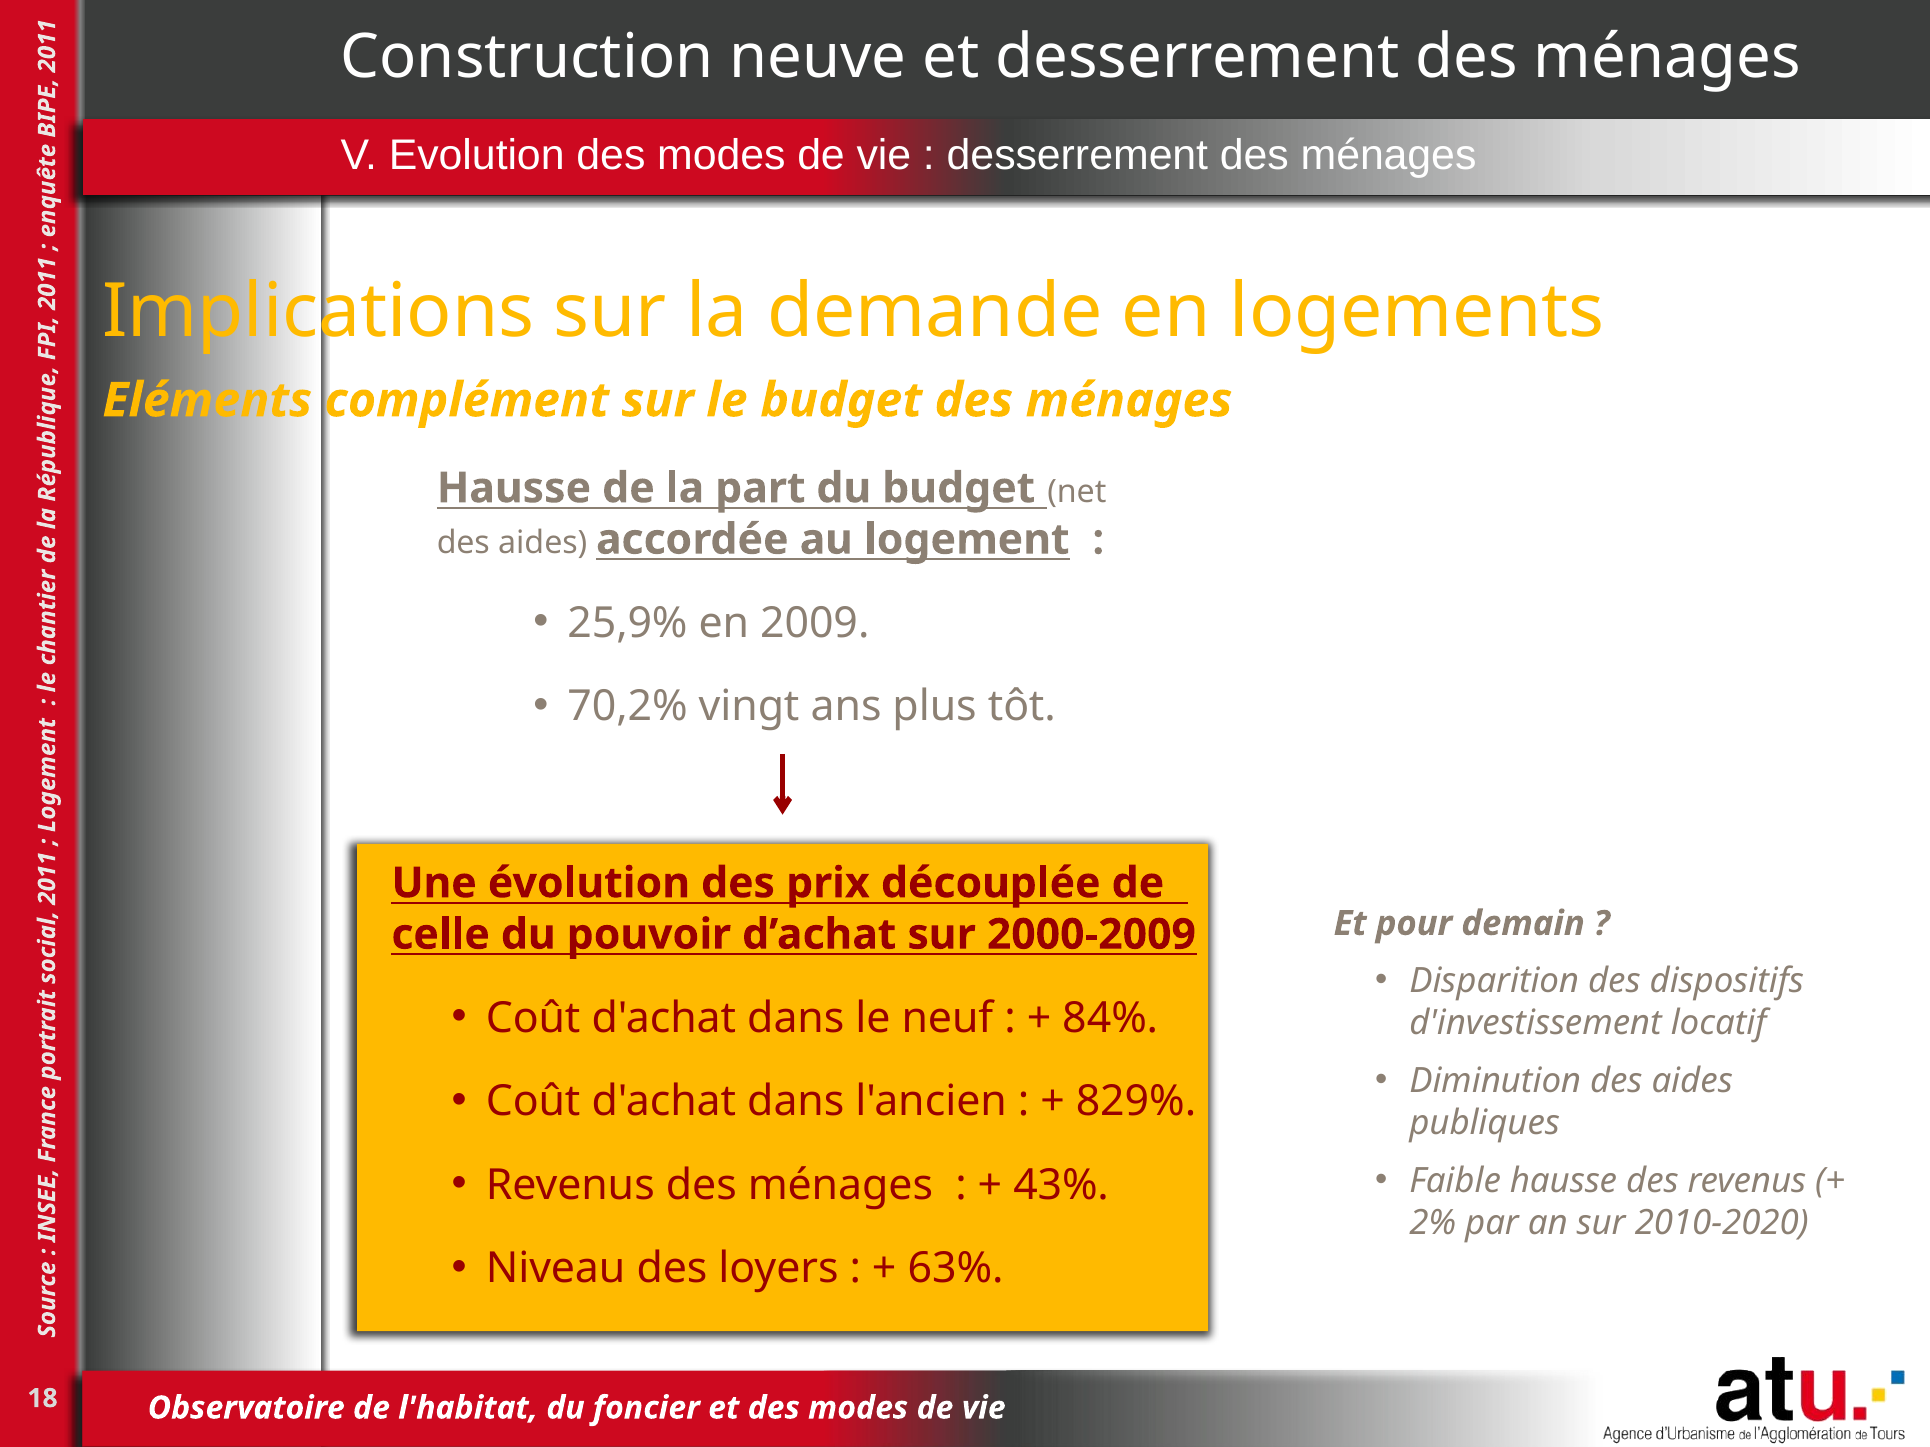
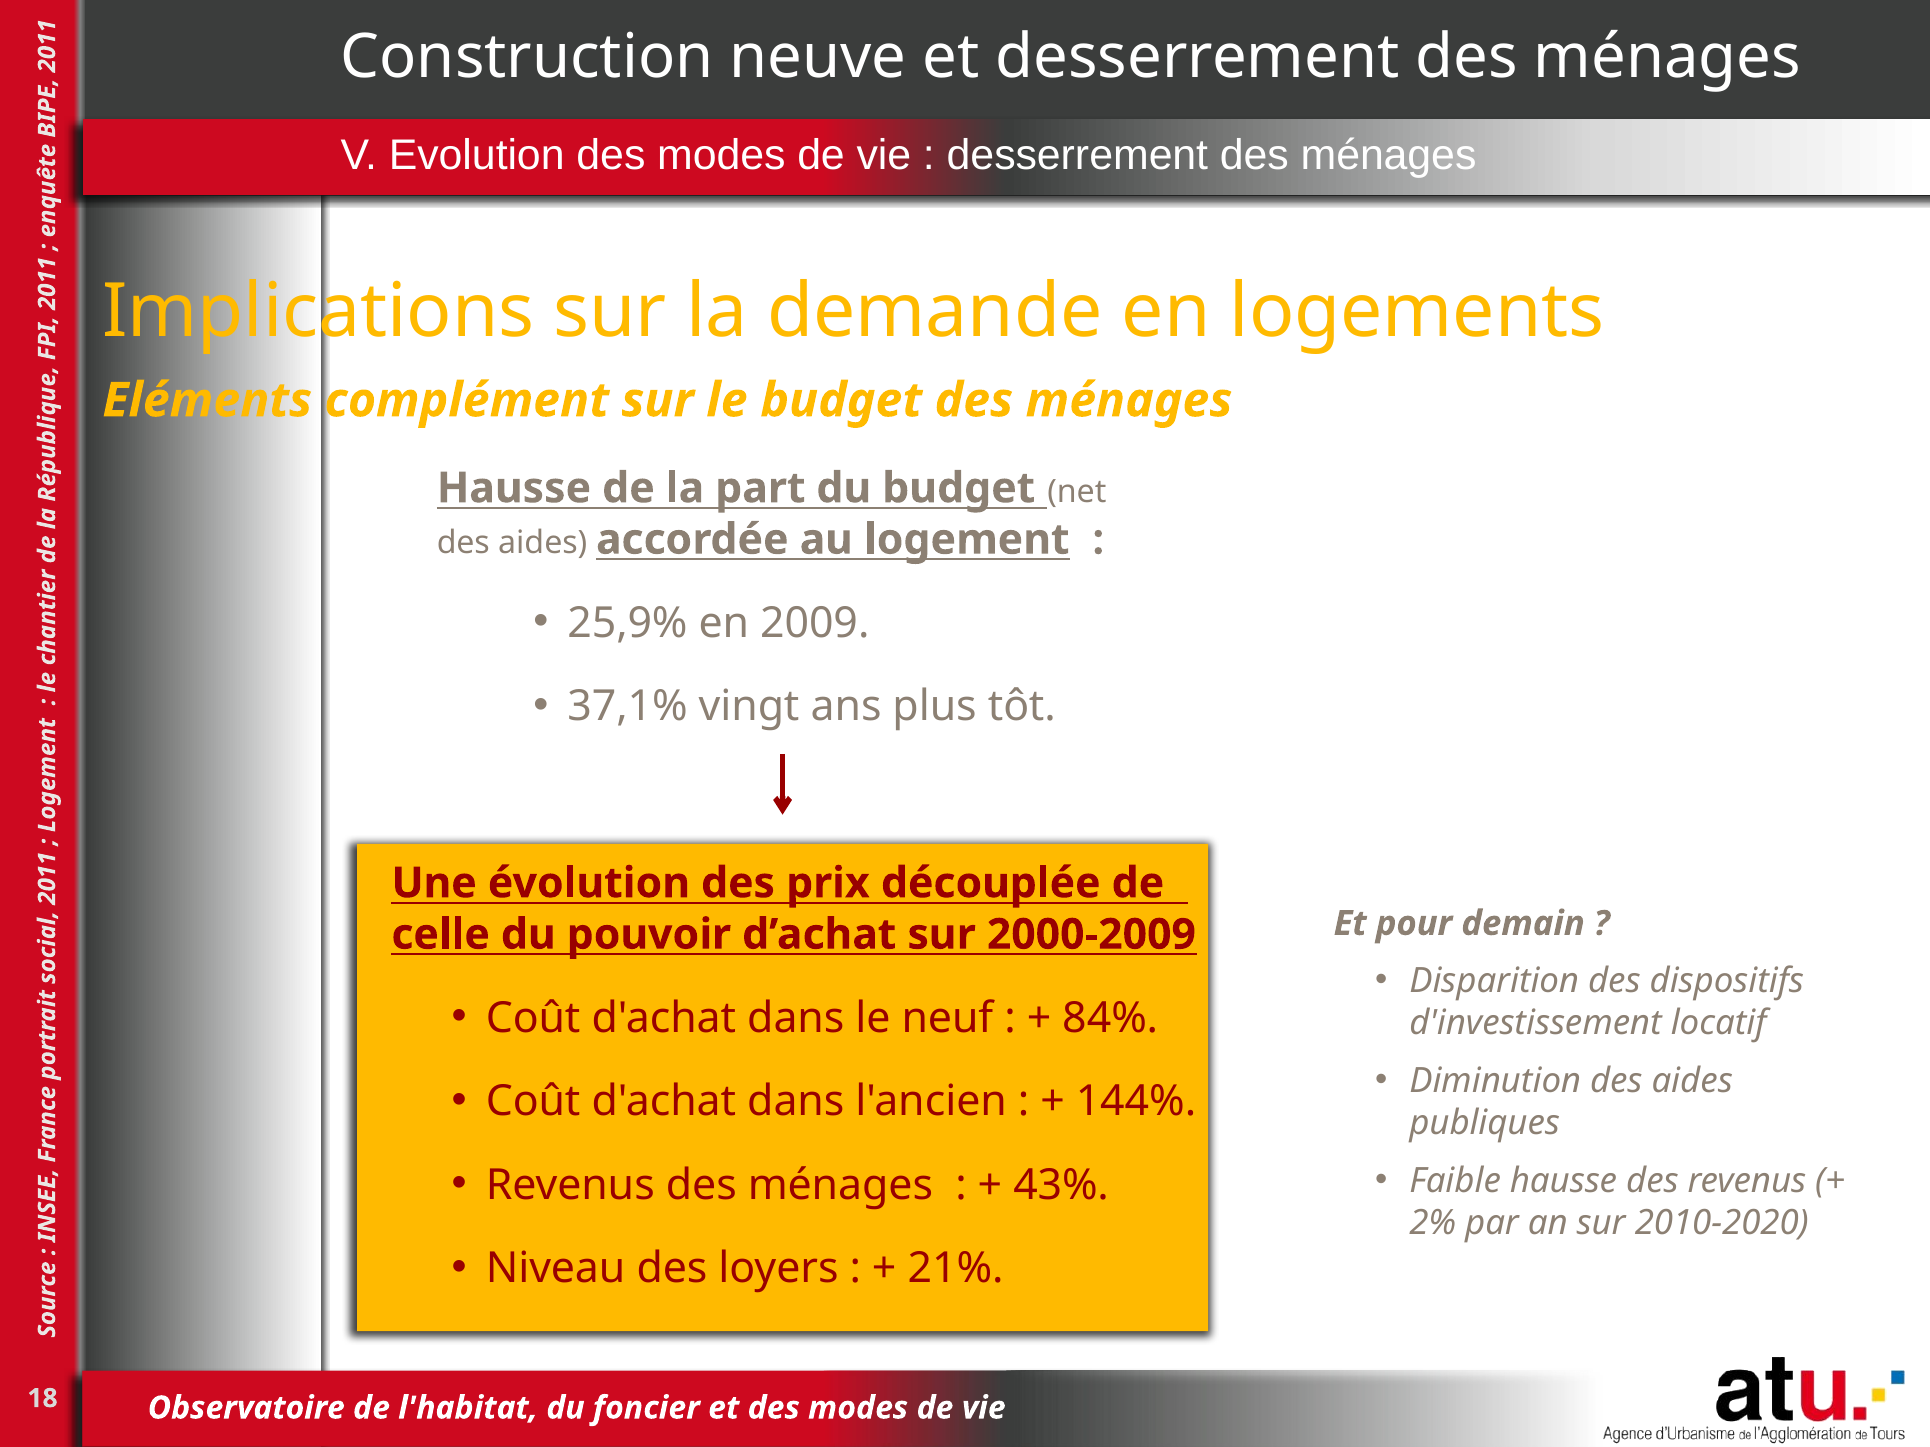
70,2%: 70,2% -> 37,1%
829%: 829% -> 144%
63%: 63% -> 21%
